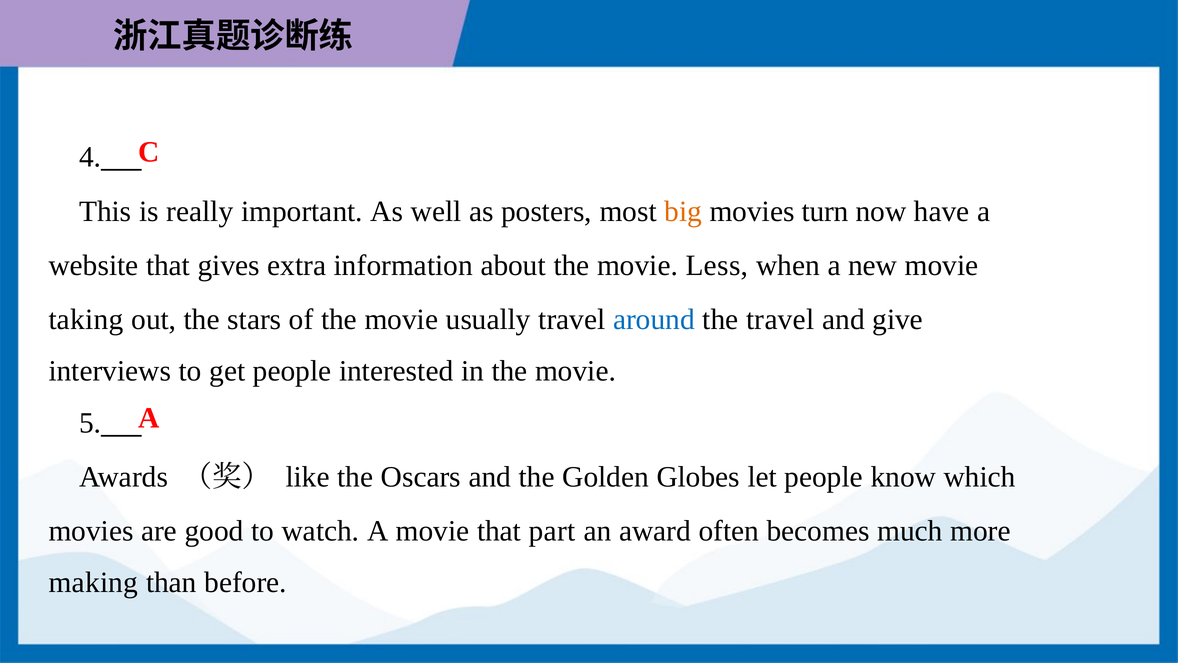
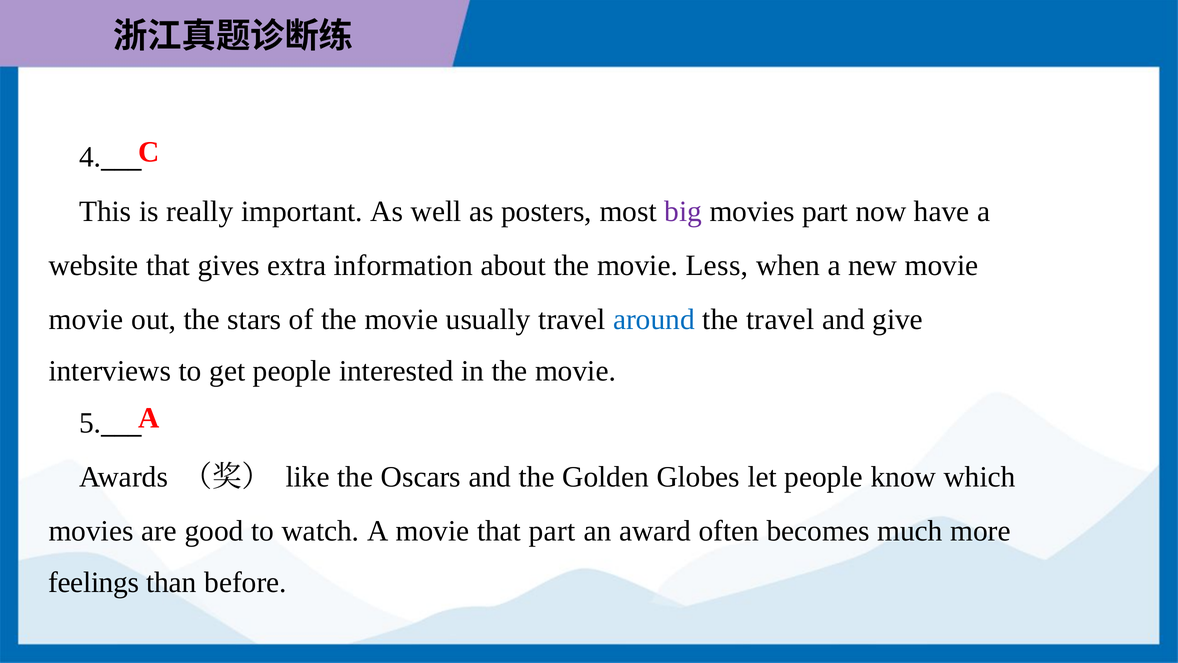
big colour: orange -> purple
movies turn: turn -> part
taking at (86, 319): taking -> movie
making: making -> feelings
